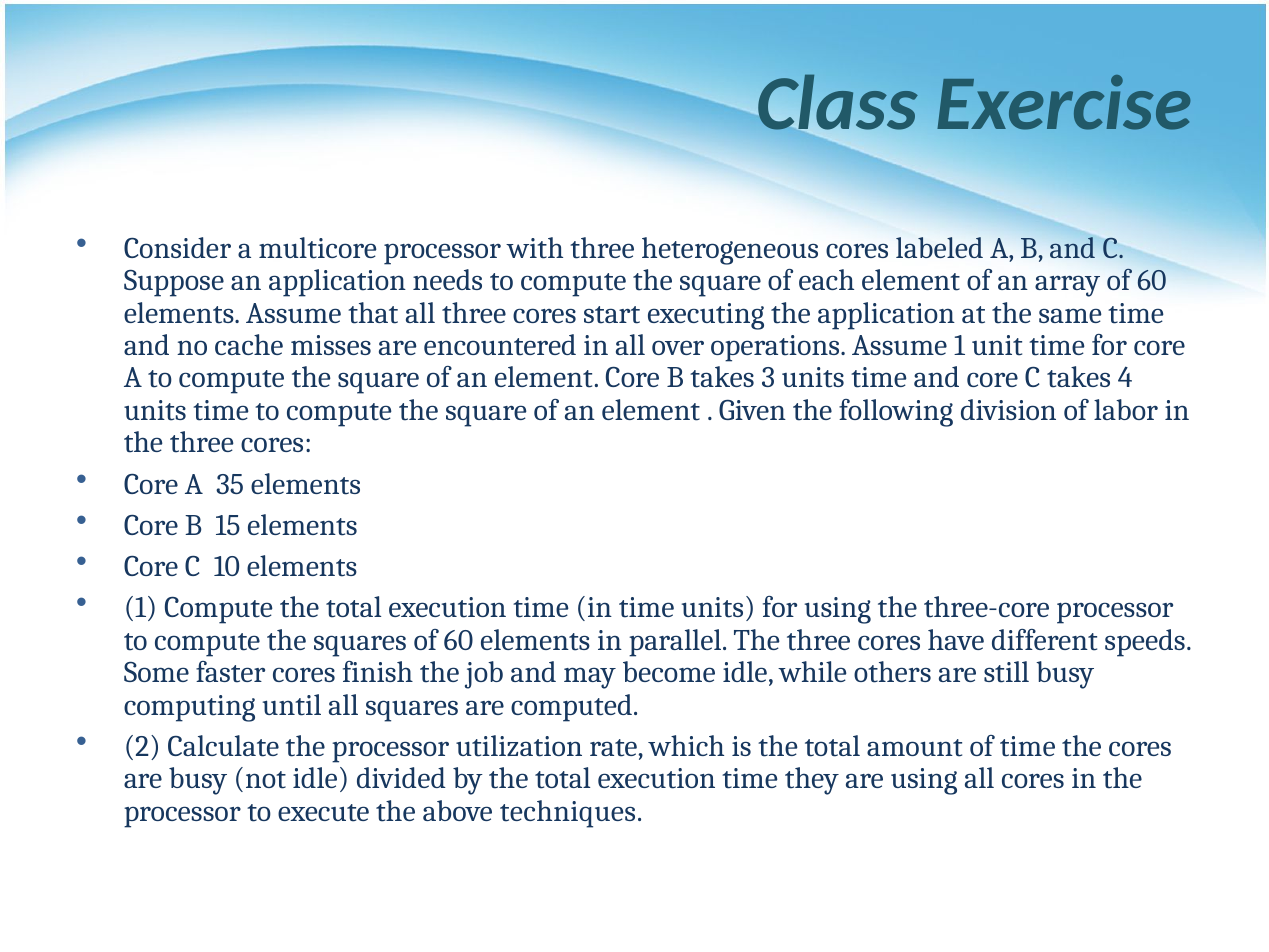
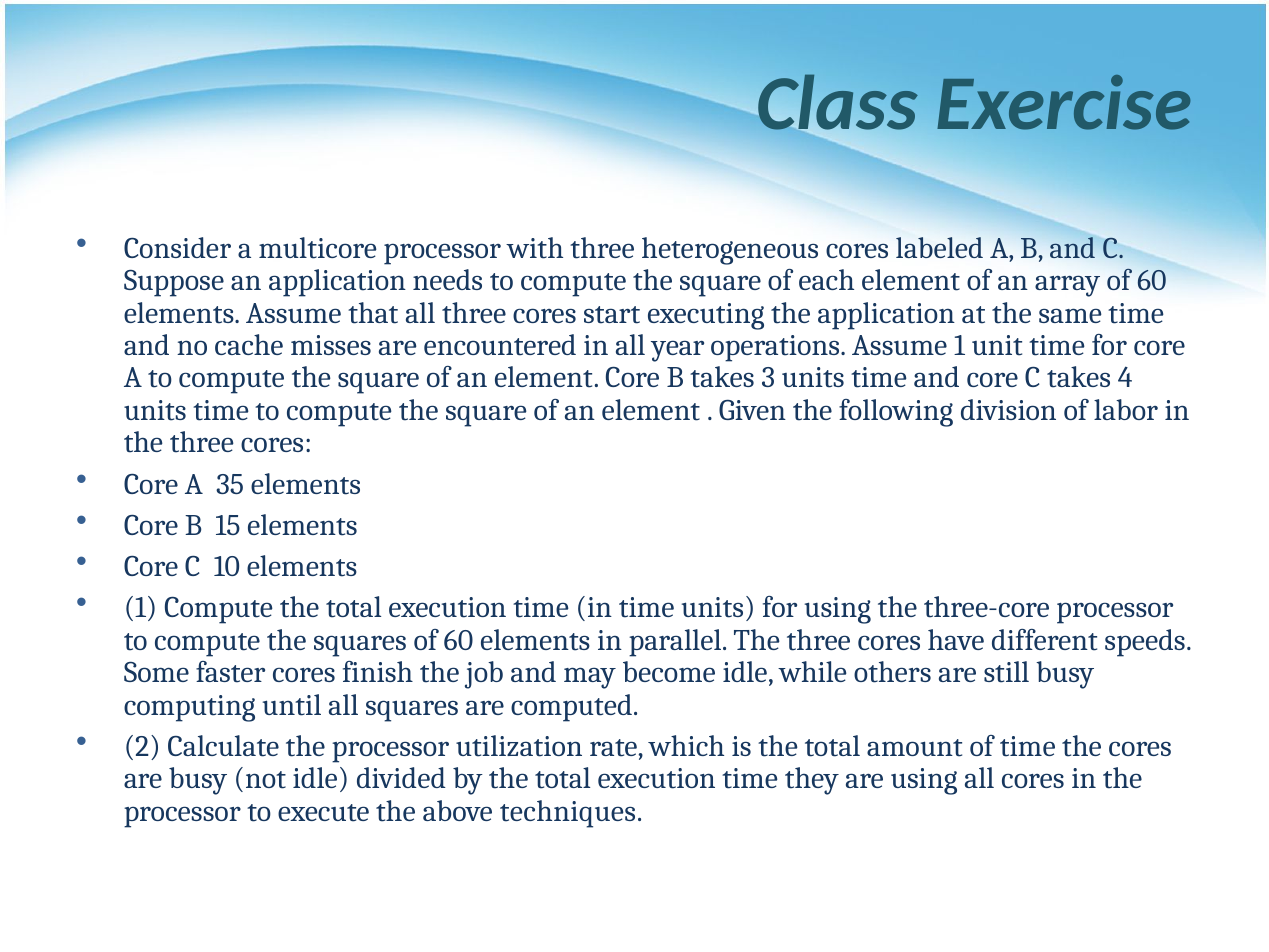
over: over -> year
